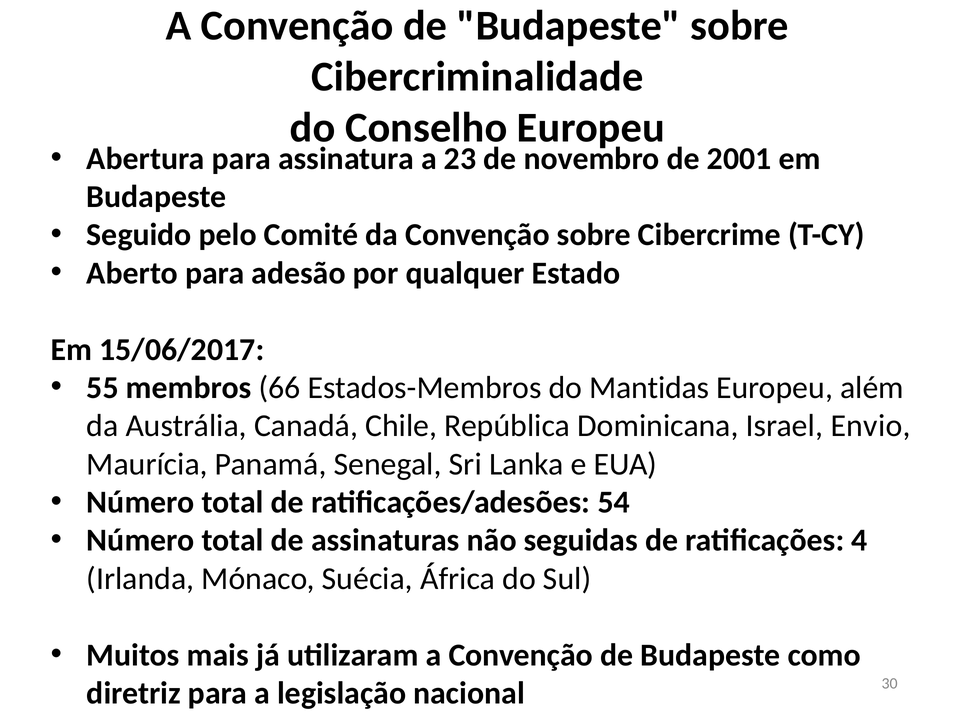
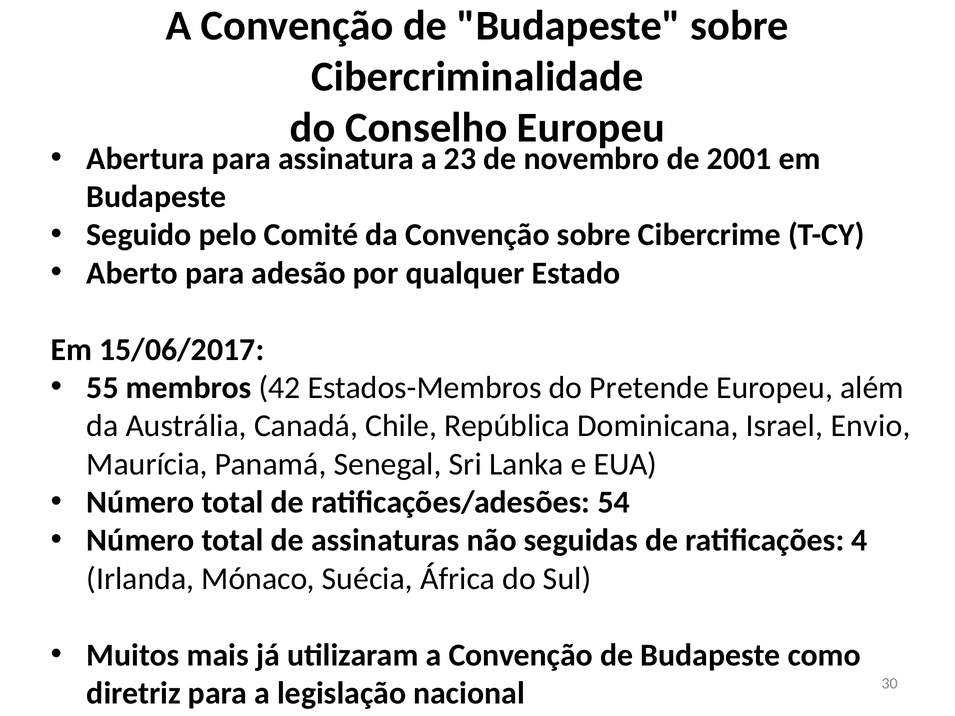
66: 66 -> 42
Mantidas: Mantidas -> Pretende
